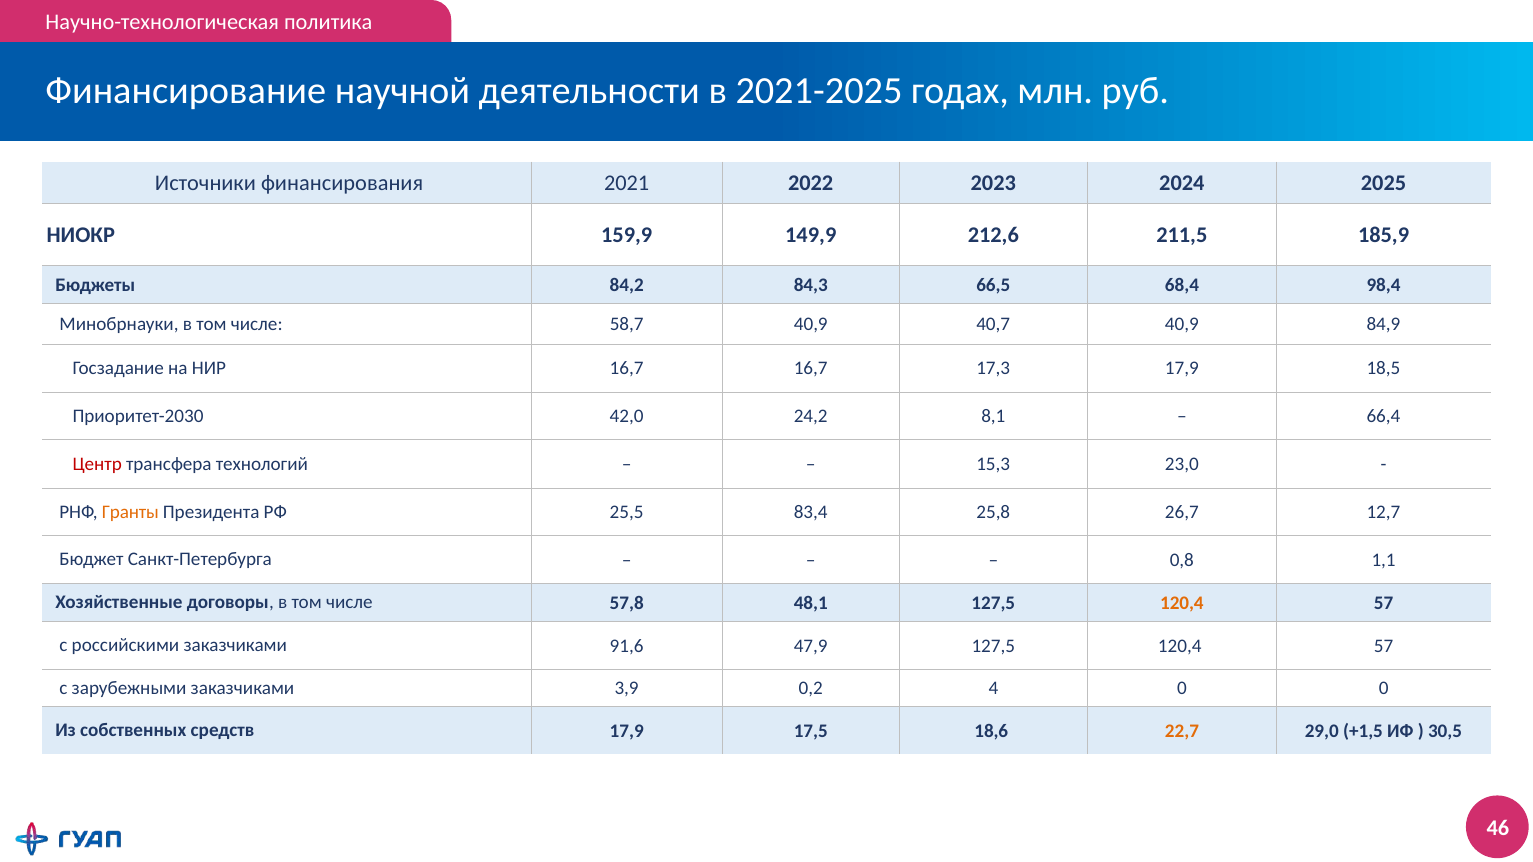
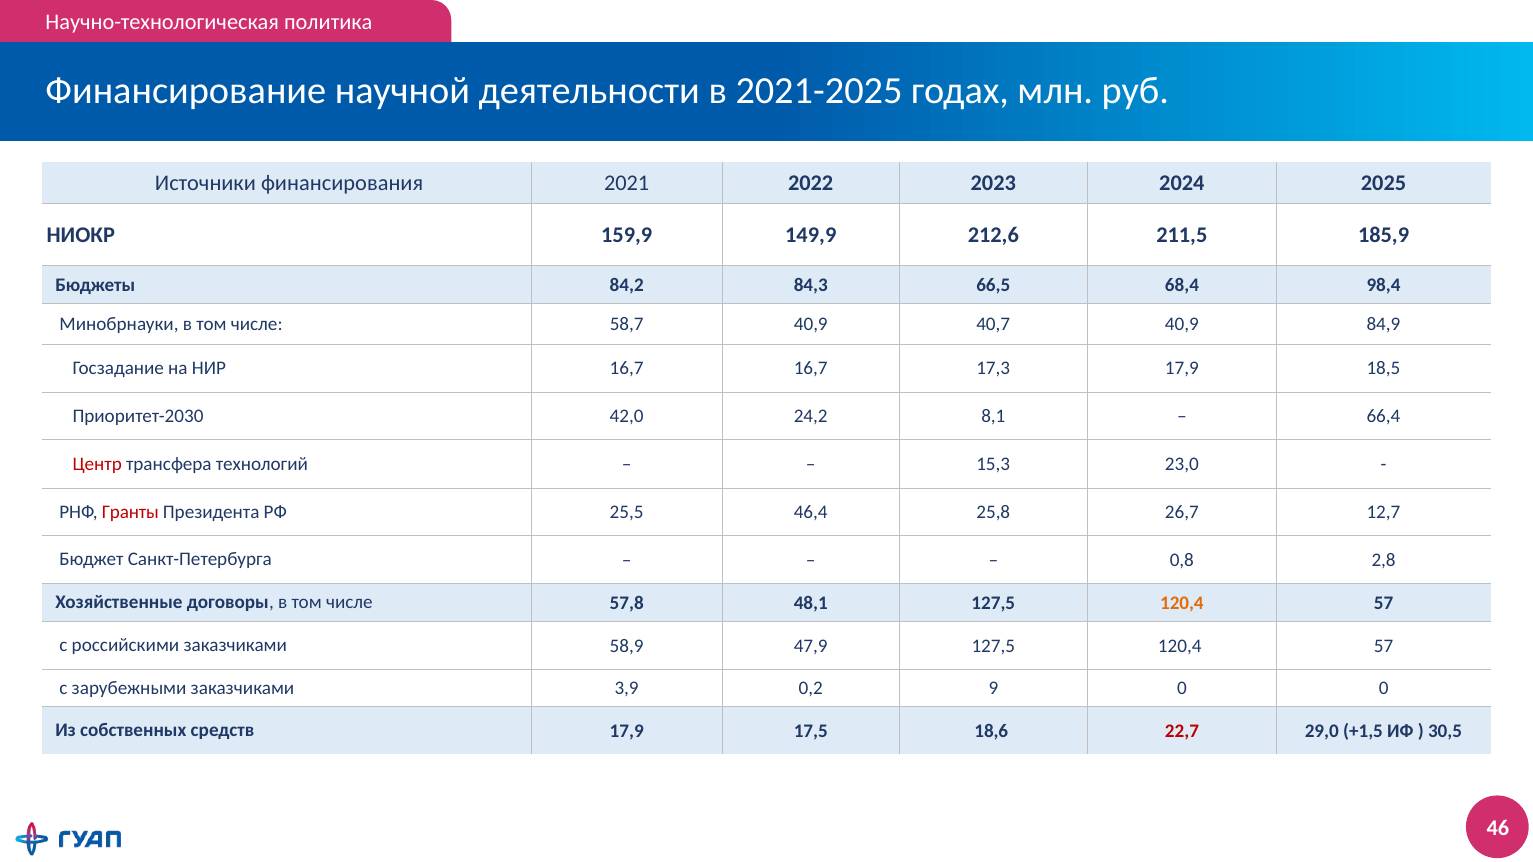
Гранты colour: orange -> red
83,4: 83,4 -> 46,4
1,1: 1,1 -> 2,8
91,6: 91,6 -> 58,9
4: 4 -> 9
22,7 colour: orange -> red
